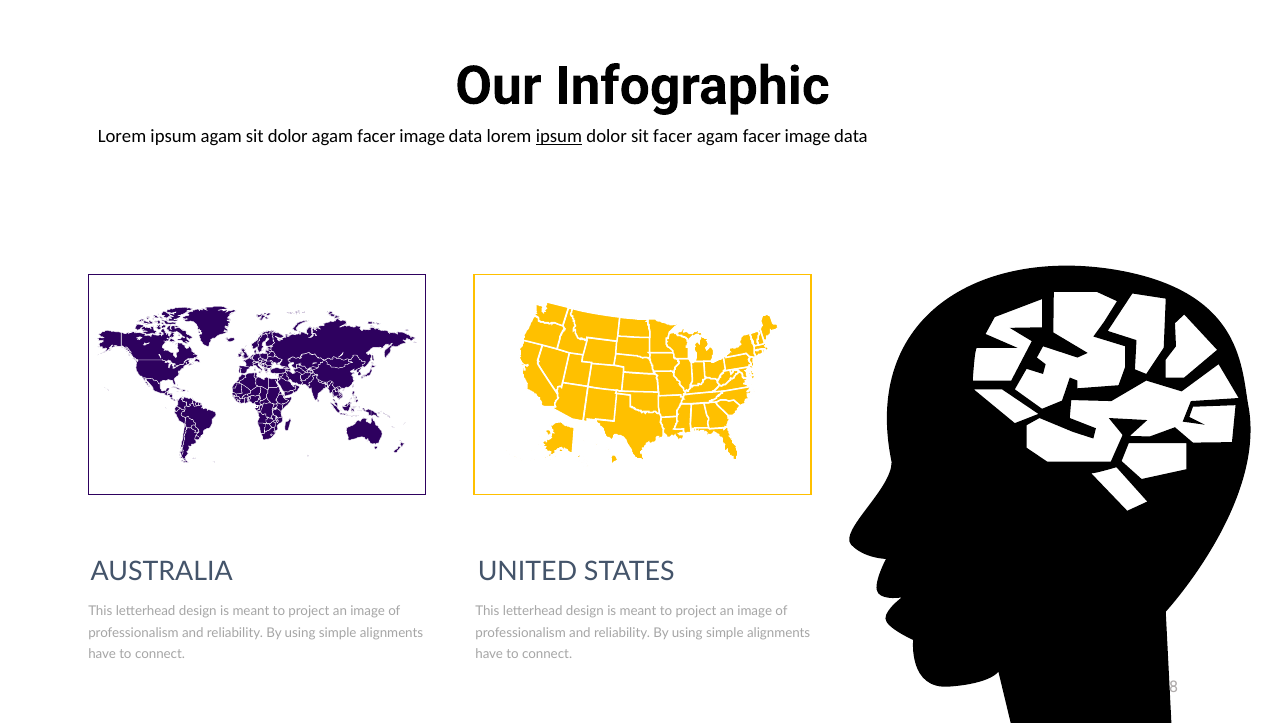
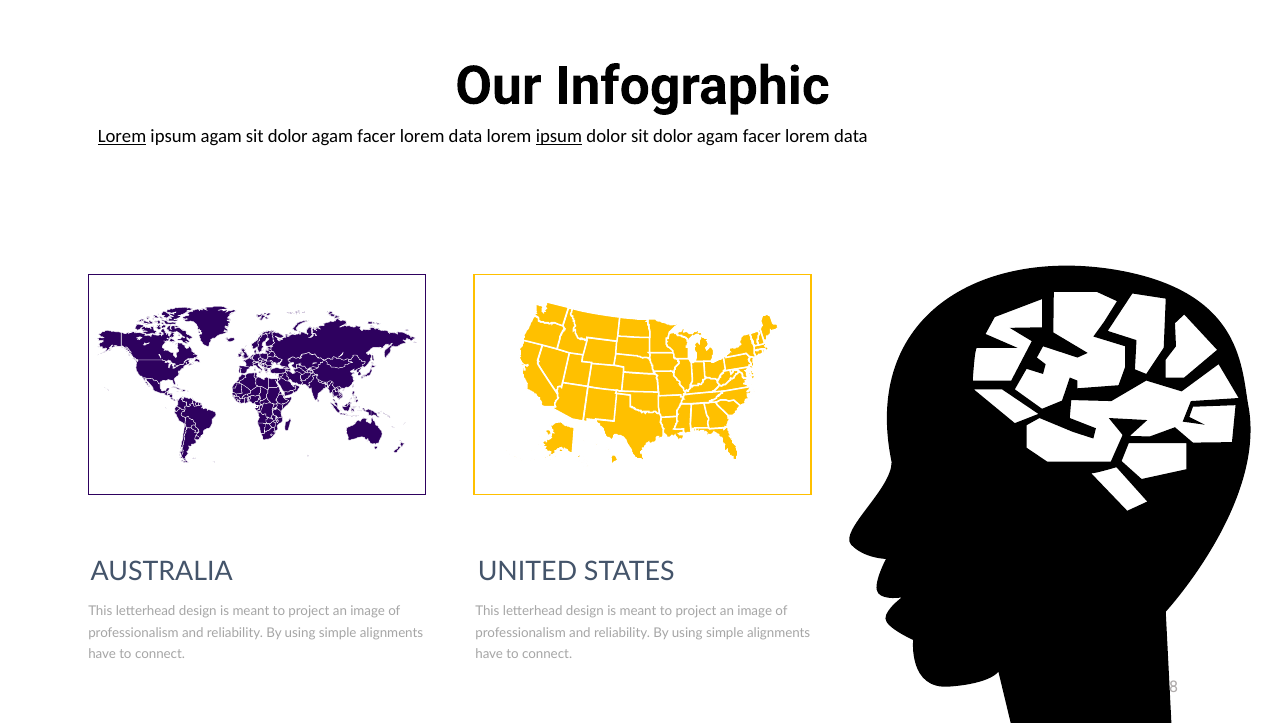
Lorem at (122, 136) underline: none -> present
image at (422, 136): image -> lorem
dolor sit facer: facer -> dolor
image at (808, 136): image -> lorem
